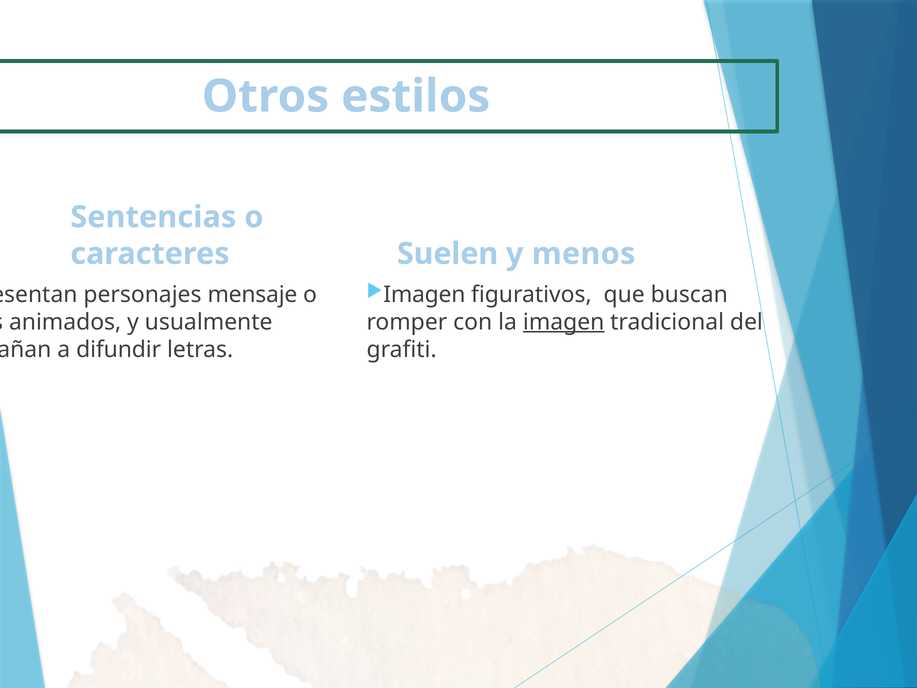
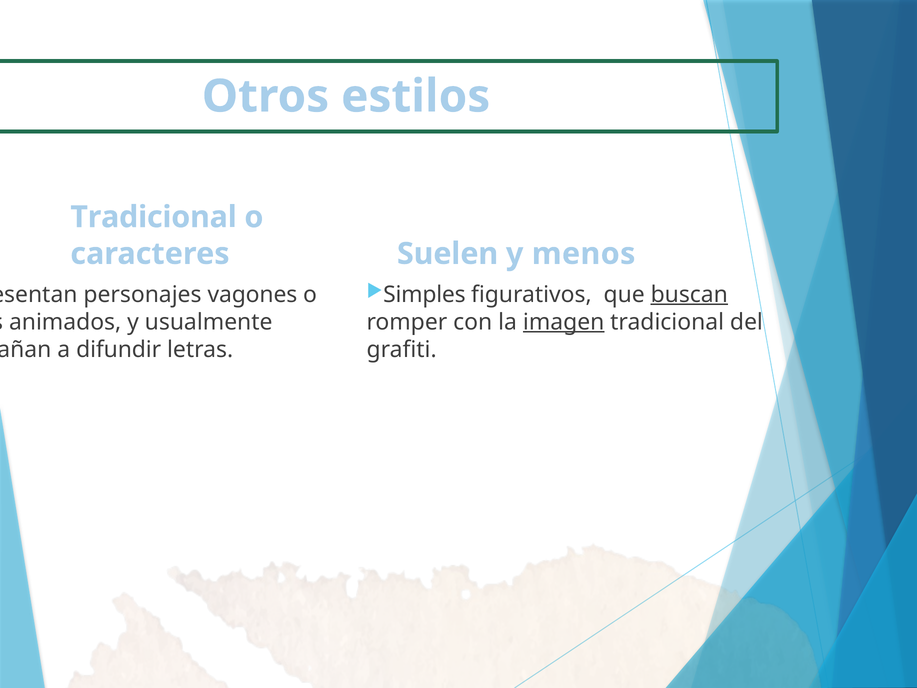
Sentencias at (153, 217): Sentencias -> Tradicional
mensaje: mensaje -> vagones
Imagen at (424, 294): Imagen -> Simples
buscan underline: none -> present
